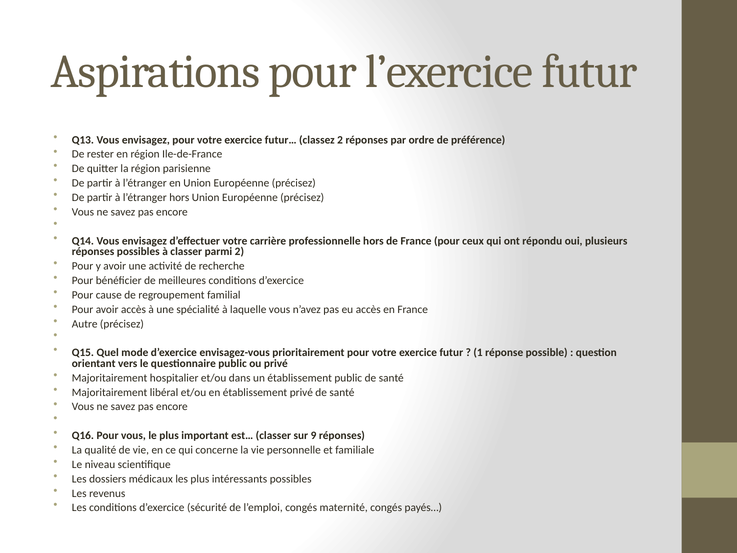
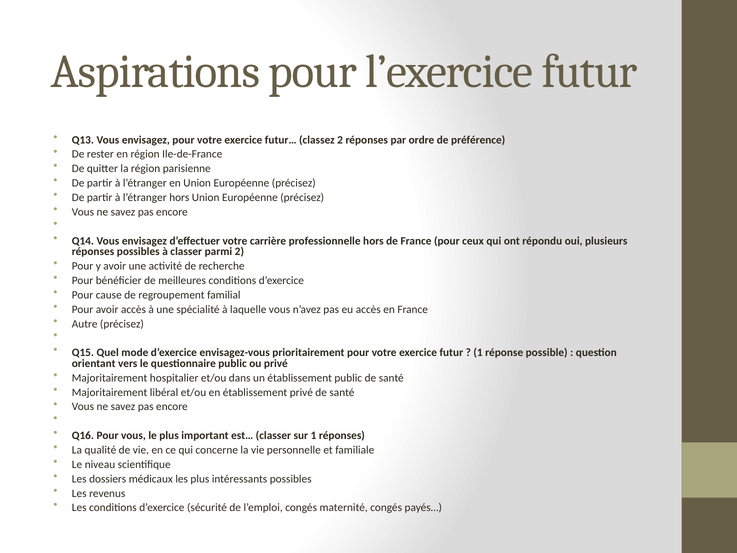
sur 9: 9 -> 1
